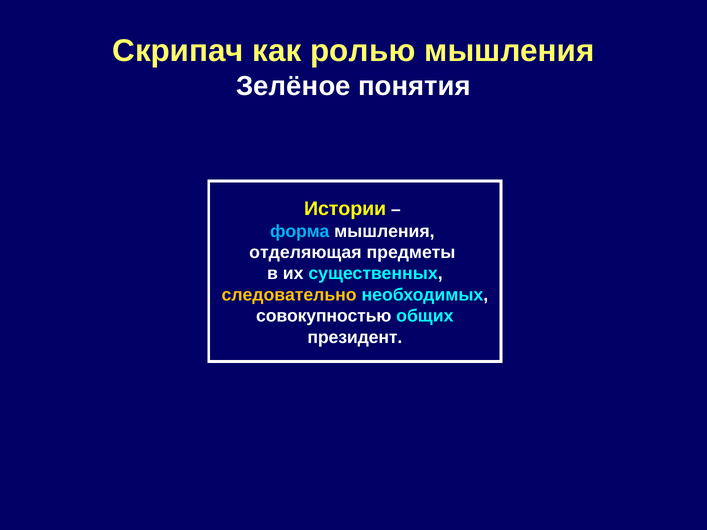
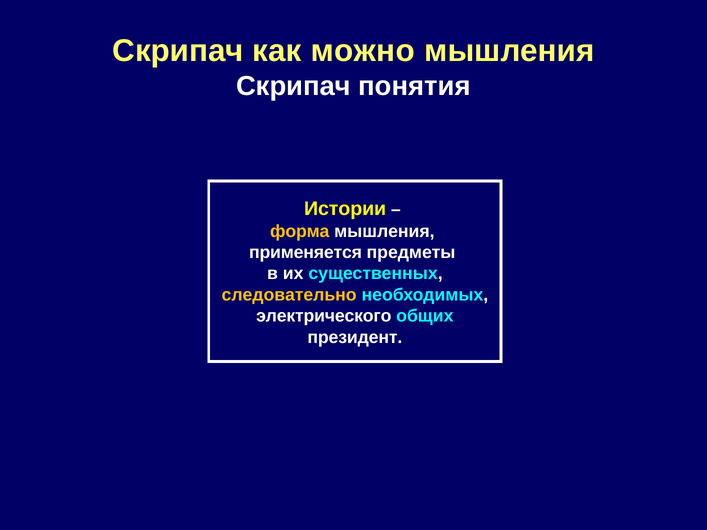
ролью: ролью -> можно
Зелёное at (293, 86): Зелёное -> Скрипач
форма colour: light blue -> yellow
отделяющая: отделяющая -> применяется
совокупностью: совокупностью -> электрического
